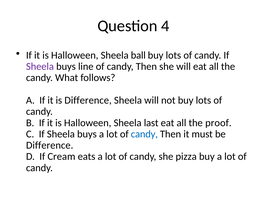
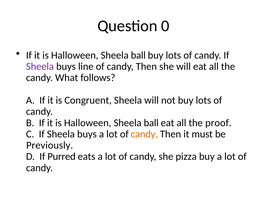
4: 4 -> 0
is Difference: Difference -> Congruent
last at (151, 122): last -> ball
candy at (144, 134) colour: blue -> orange
Difference at (50, 145): Difference -> Previously
Cream: Cream -> Purred
